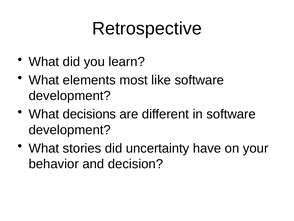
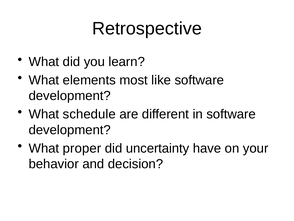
decisions: decisions -> schedule
stories: stories -> proper
